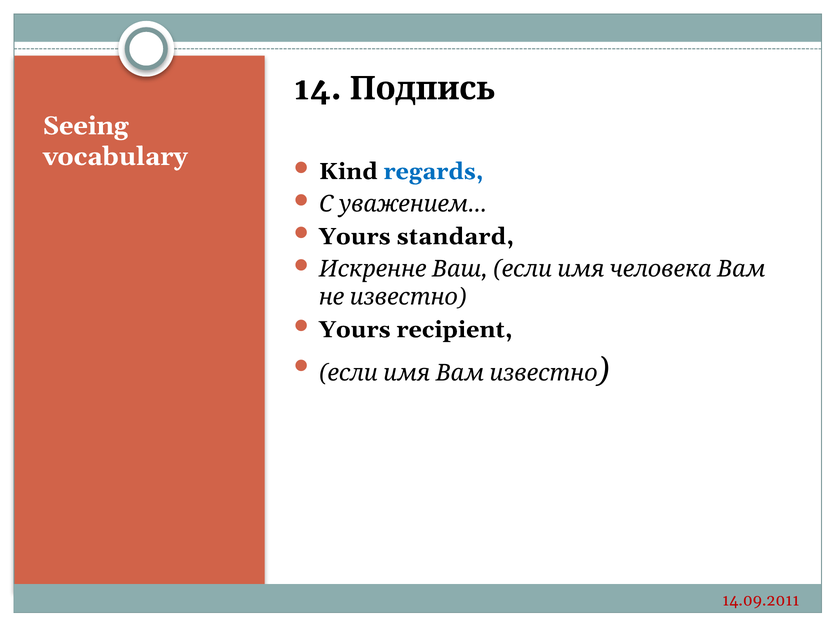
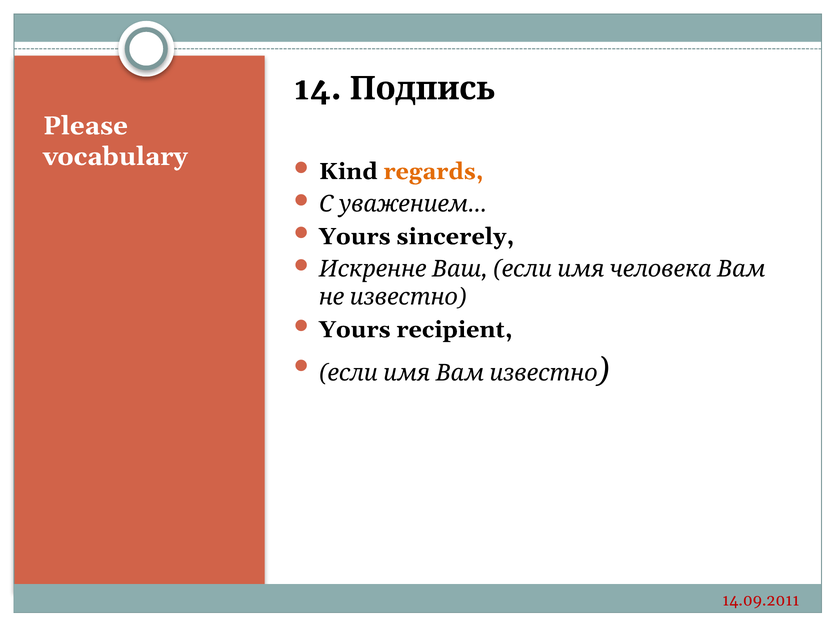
Seeing: Seeing -> Please
regards colour: blue -> orange
standard: standard -> sincerely
